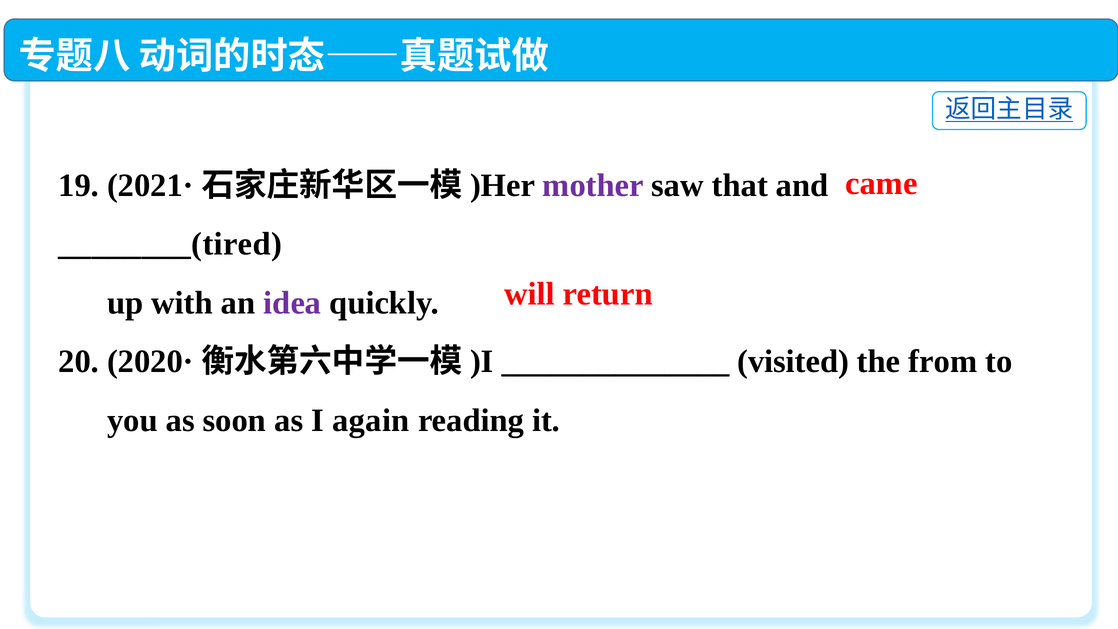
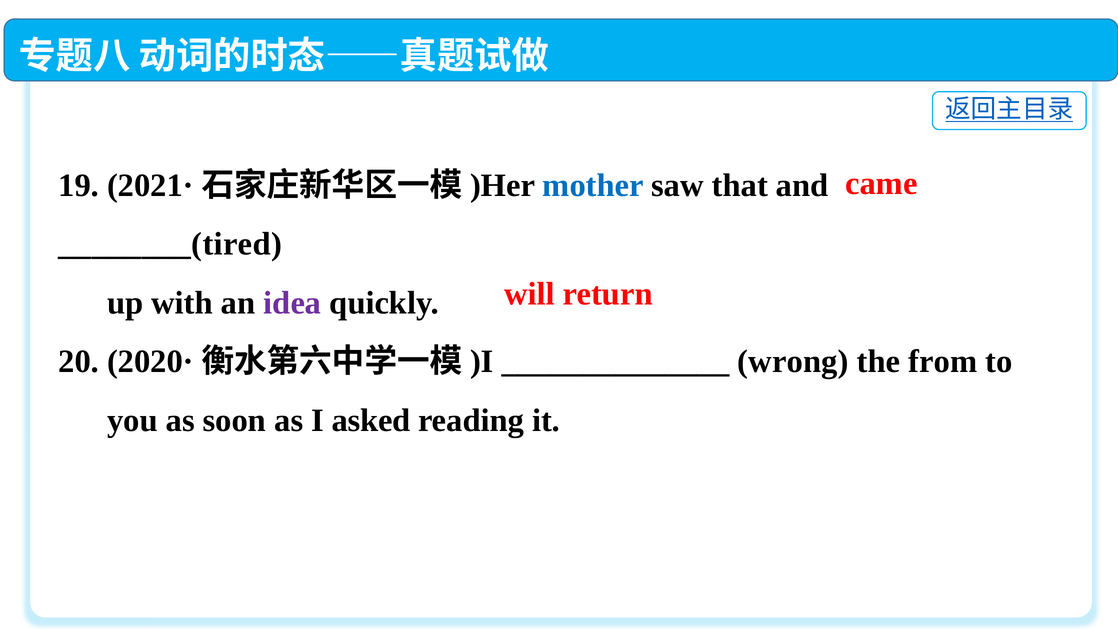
mother colour: purple -> blue
visited: visited -> wrong
again: again -> asked
